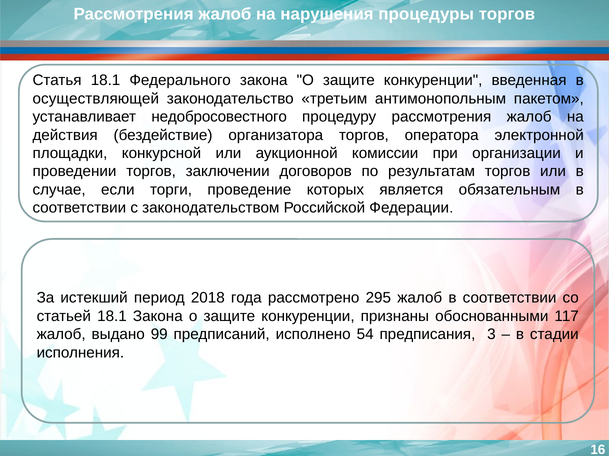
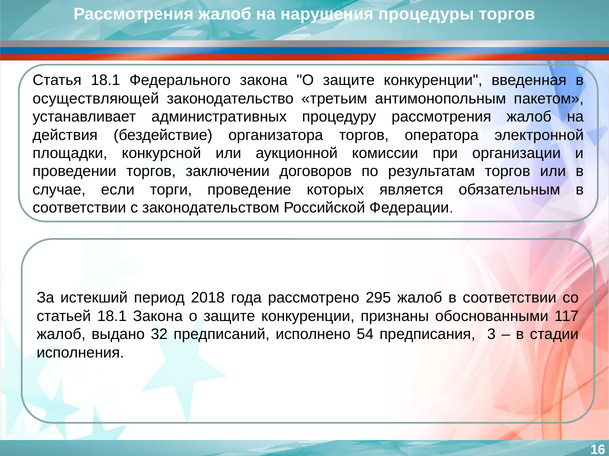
недобросовестного: недобросовестного -> административных
99: 99 -> 32
